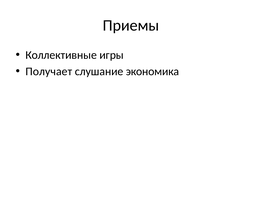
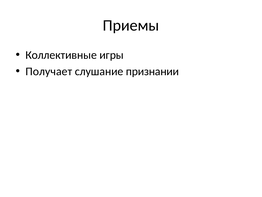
экономика: экономика -> признании
